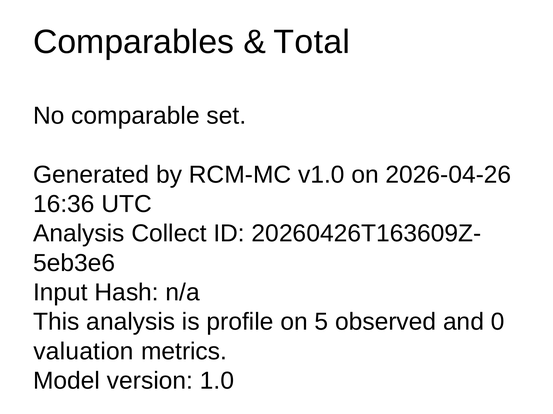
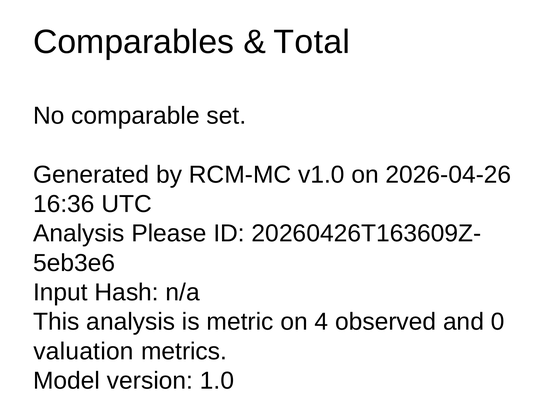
Collect: Collect -> Please
profile: profile -> metric
5: 5 -> 4
